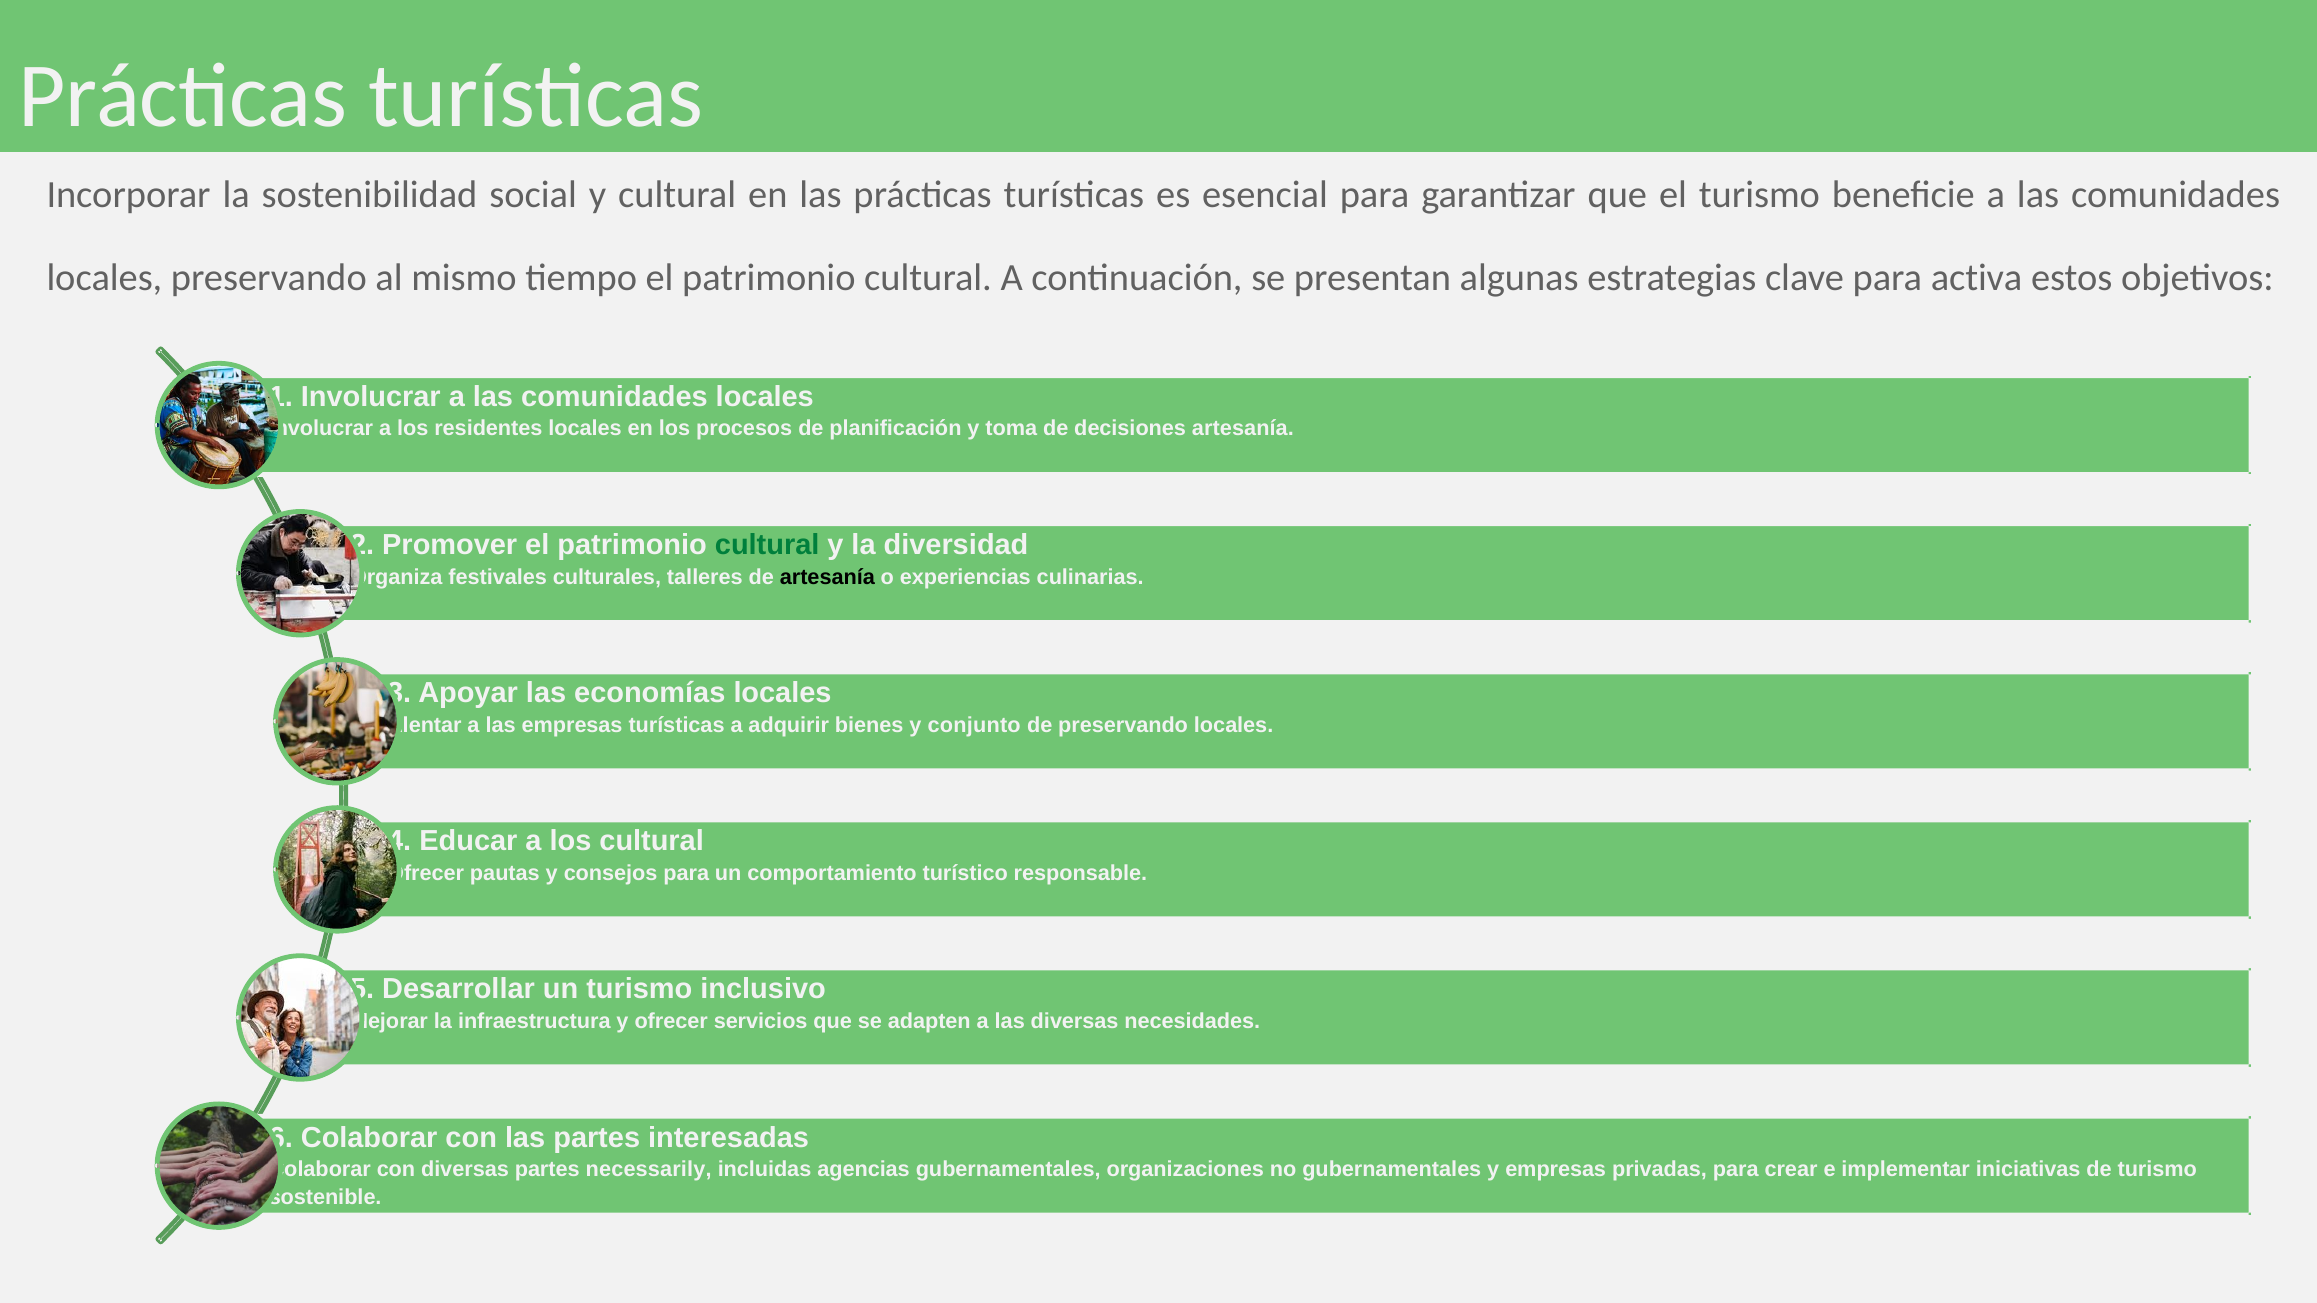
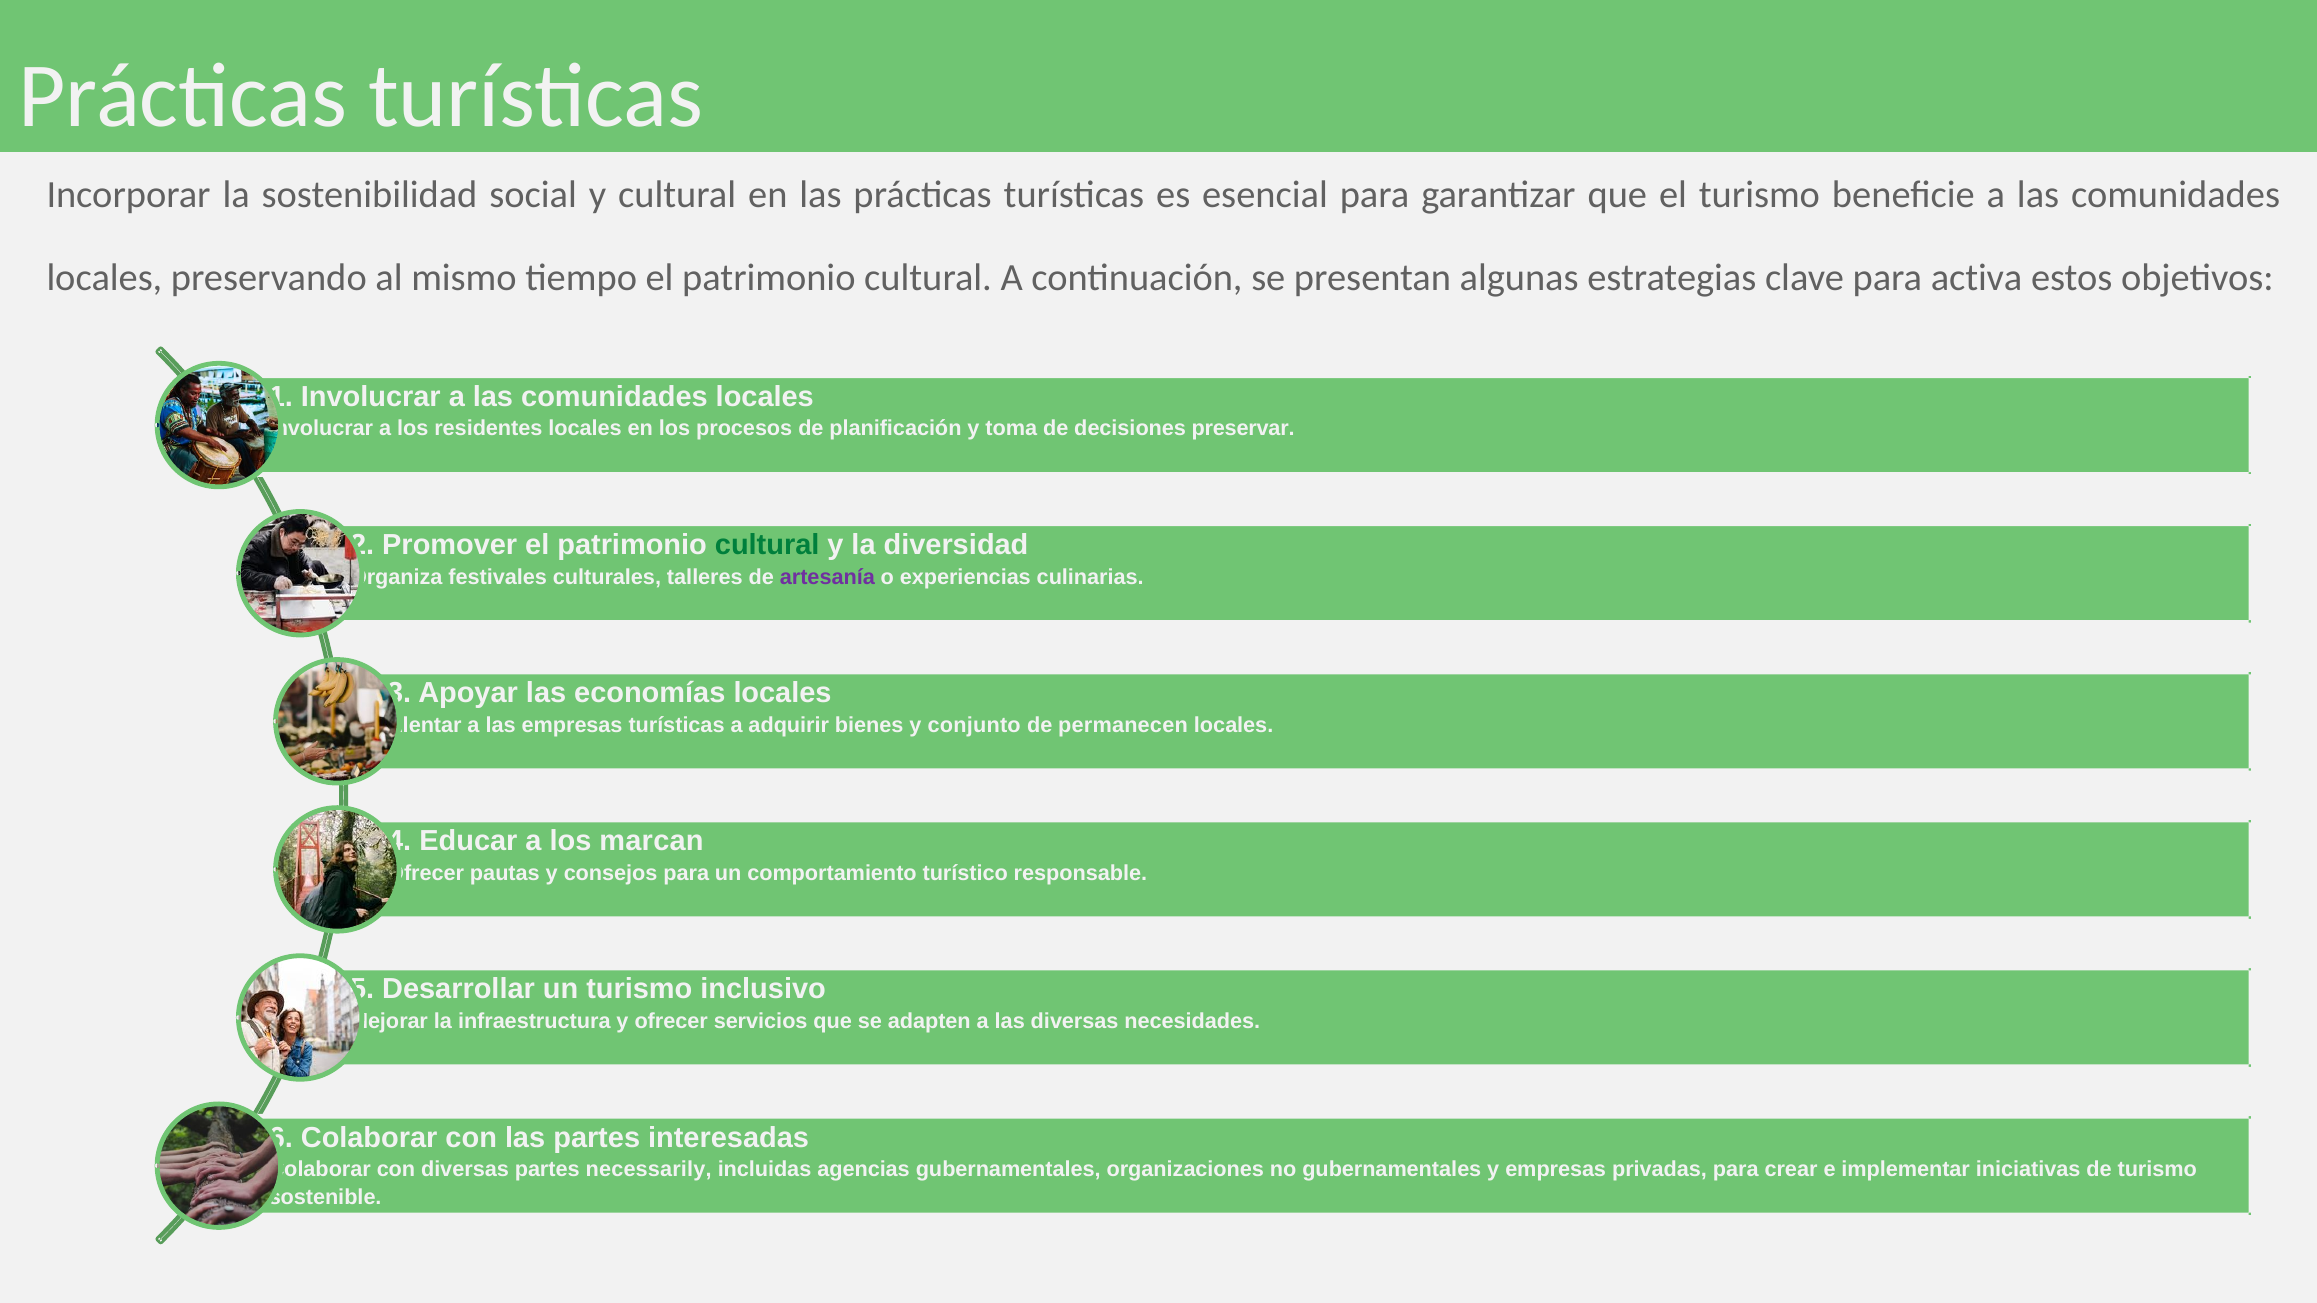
decisiones artesanía: artesanía -> preservar
artesanía at (827, 577) colour: black -> purple
de preservando: preservando -> permanecen
los cultural: cultural -> marcan
